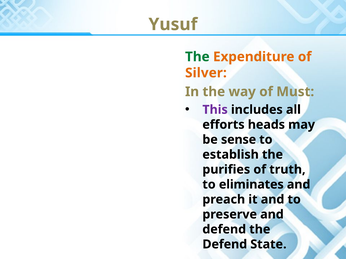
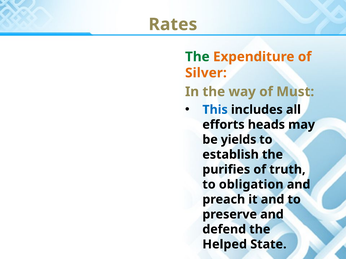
Yusuf: Yusuf -> Rates
This colour: purple -> blue
sense: sense -> yields
eliminates: eliminates -> obligation
Defend at (225, 245): Defend -> Helped
